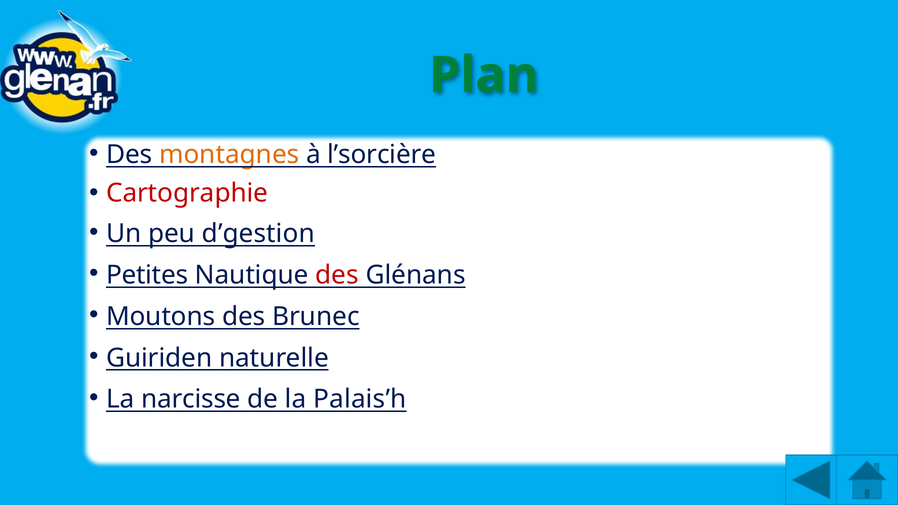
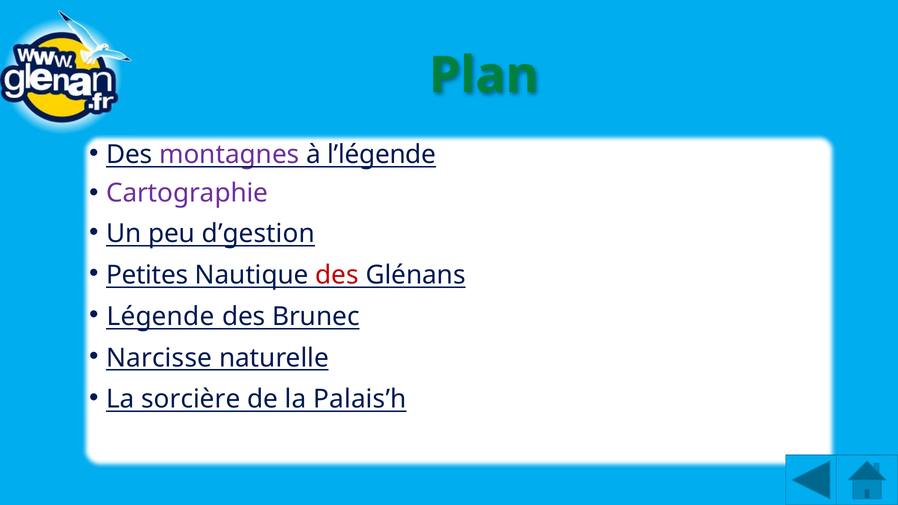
montagnes colour: orange -> purple
l’sorcière: l’sorcière -> l’légende
Cartographie colour: red -> purple
Moutons: Moutons -> Légende
Guiriden: Guiriden -> Narcisse
narcisse: narcisse -> sorcière
